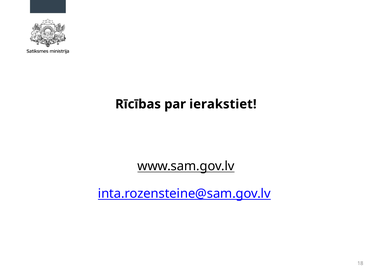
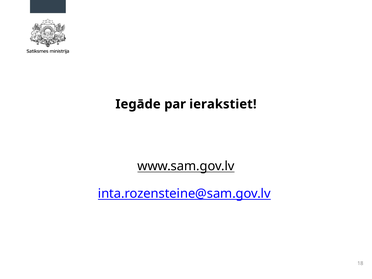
Rīcības: Rīcības -> Iegāde
